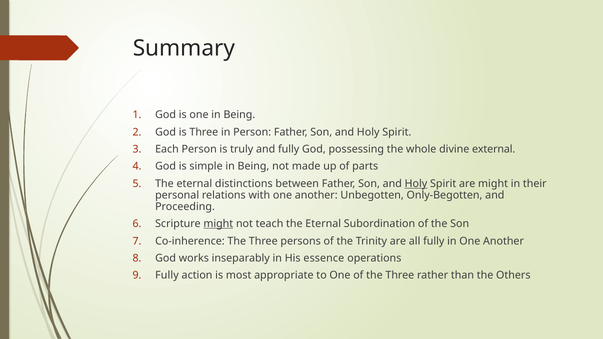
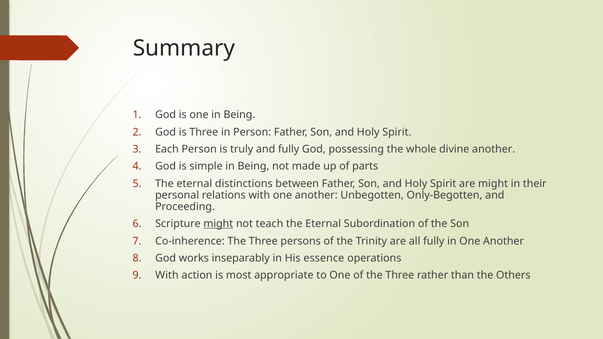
divine external: external -> another
Holy at (416, 184) underline: present -> none
Fully at (167, 275): Fully -> With
